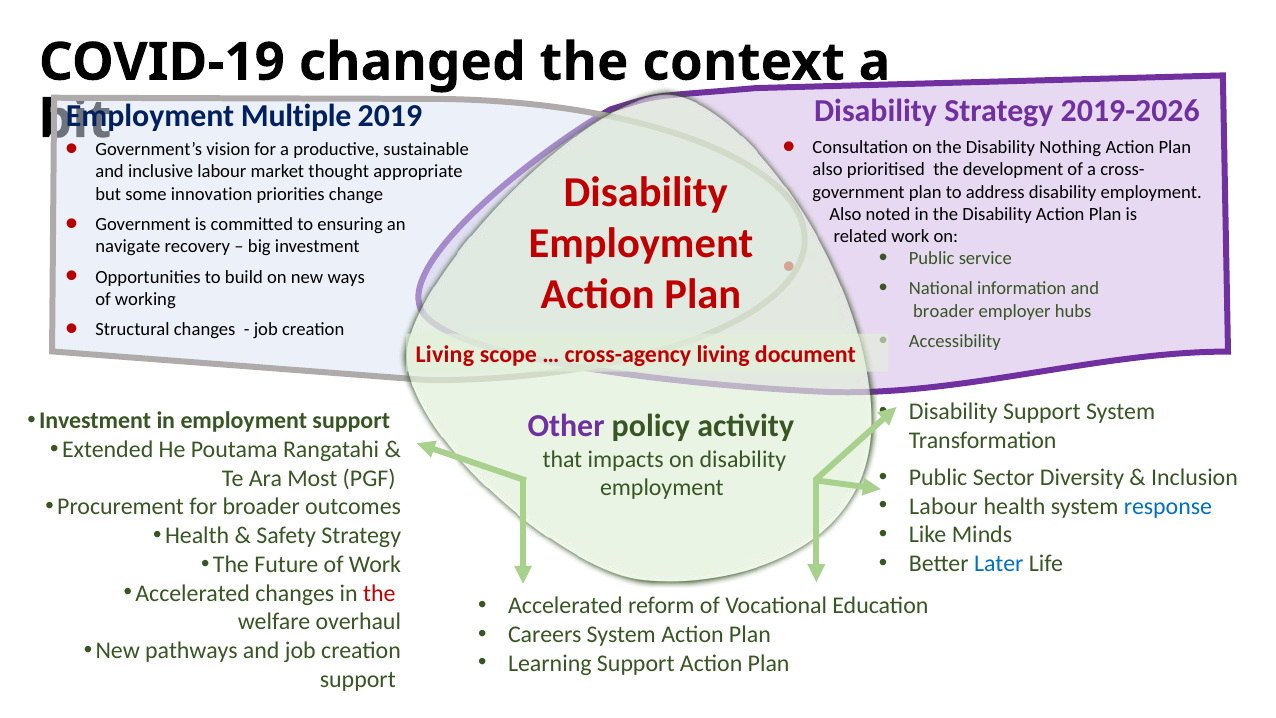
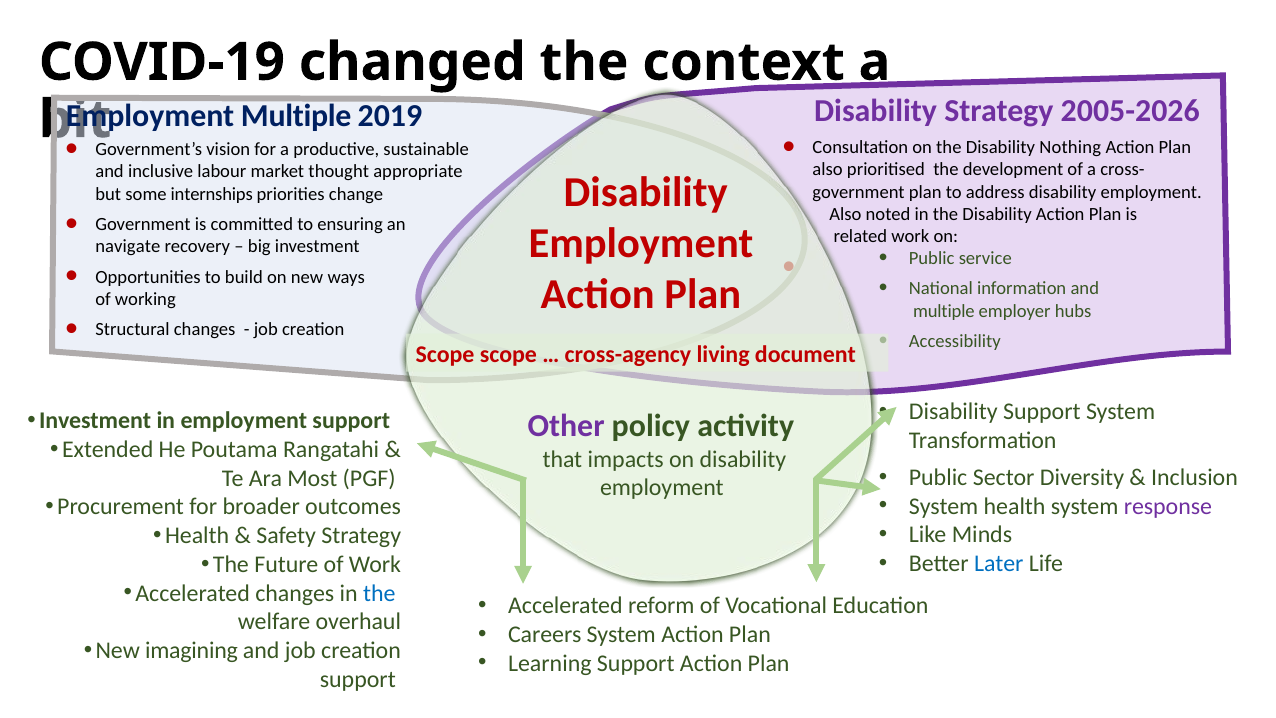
2019-2026: 2019-2026 -> 2005-2026
innovation: innovation -> internships
broader at (944, 311): broader -> multiple
Living at (445, 354): Living -> Scope
Labour at (943, 506): Labour -> System
response colour: blue -> purple
the at (379, 593) colour: red -> blue
pathways: pathways -> imagining
